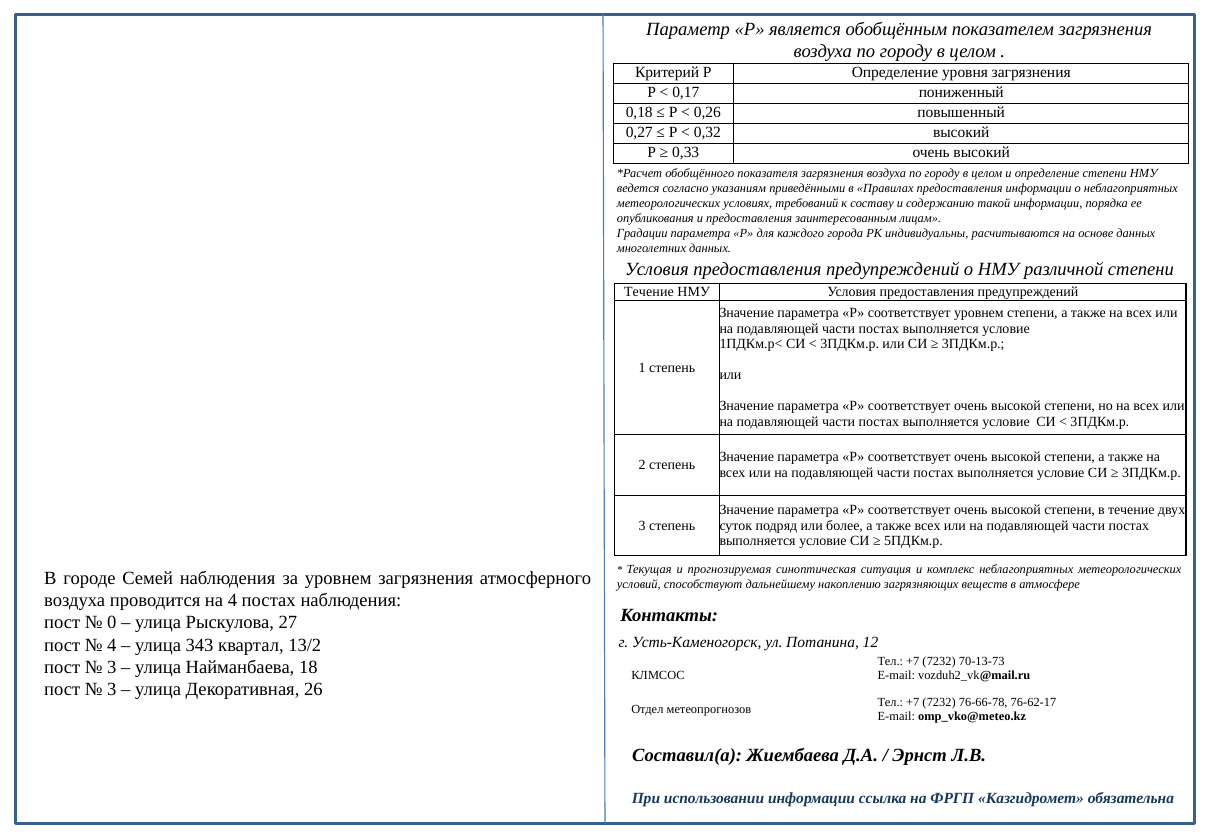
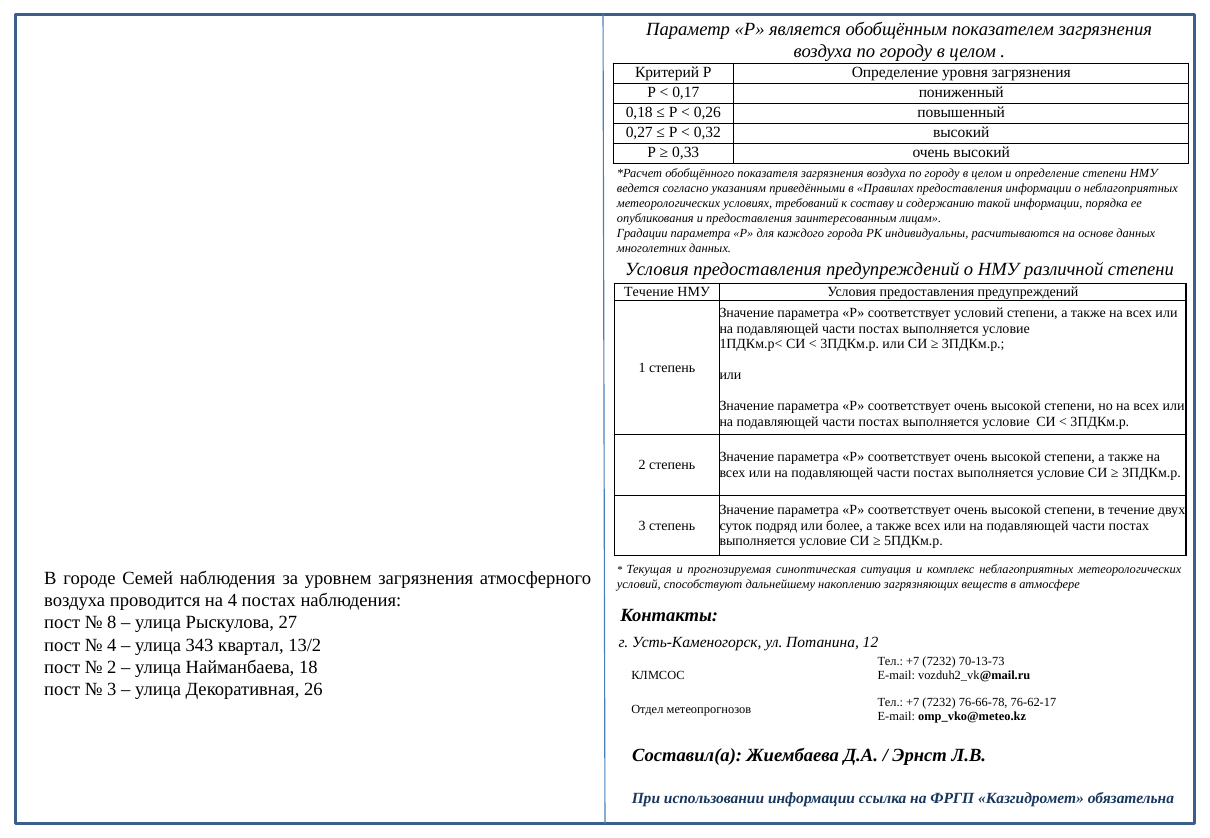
соответствует уровнем: уровнем -> условий
0: 0 -> 8
3 at (112, 667): 3 -> 2
